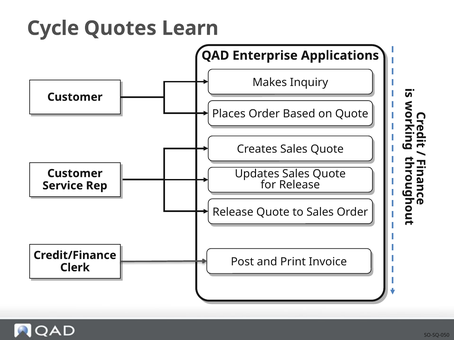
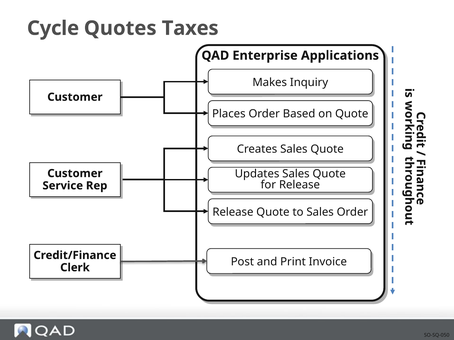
Learn: Learn -> Taxes
